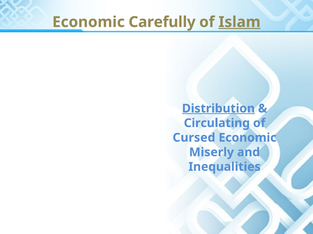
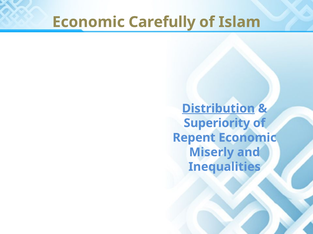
Islam underline: present -> none
Circulating: Circulating -> Superiority
Cursed: Cursed -> Repent
